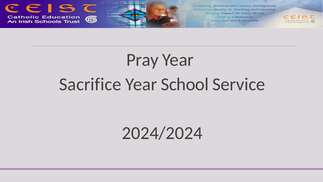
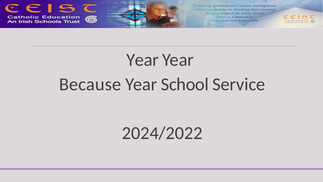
Pray at (142, 60): Pray -> Year
Sacrifice: Sacrifice -> Because
2024/2024: 2024/2024 -> 2024/2022
